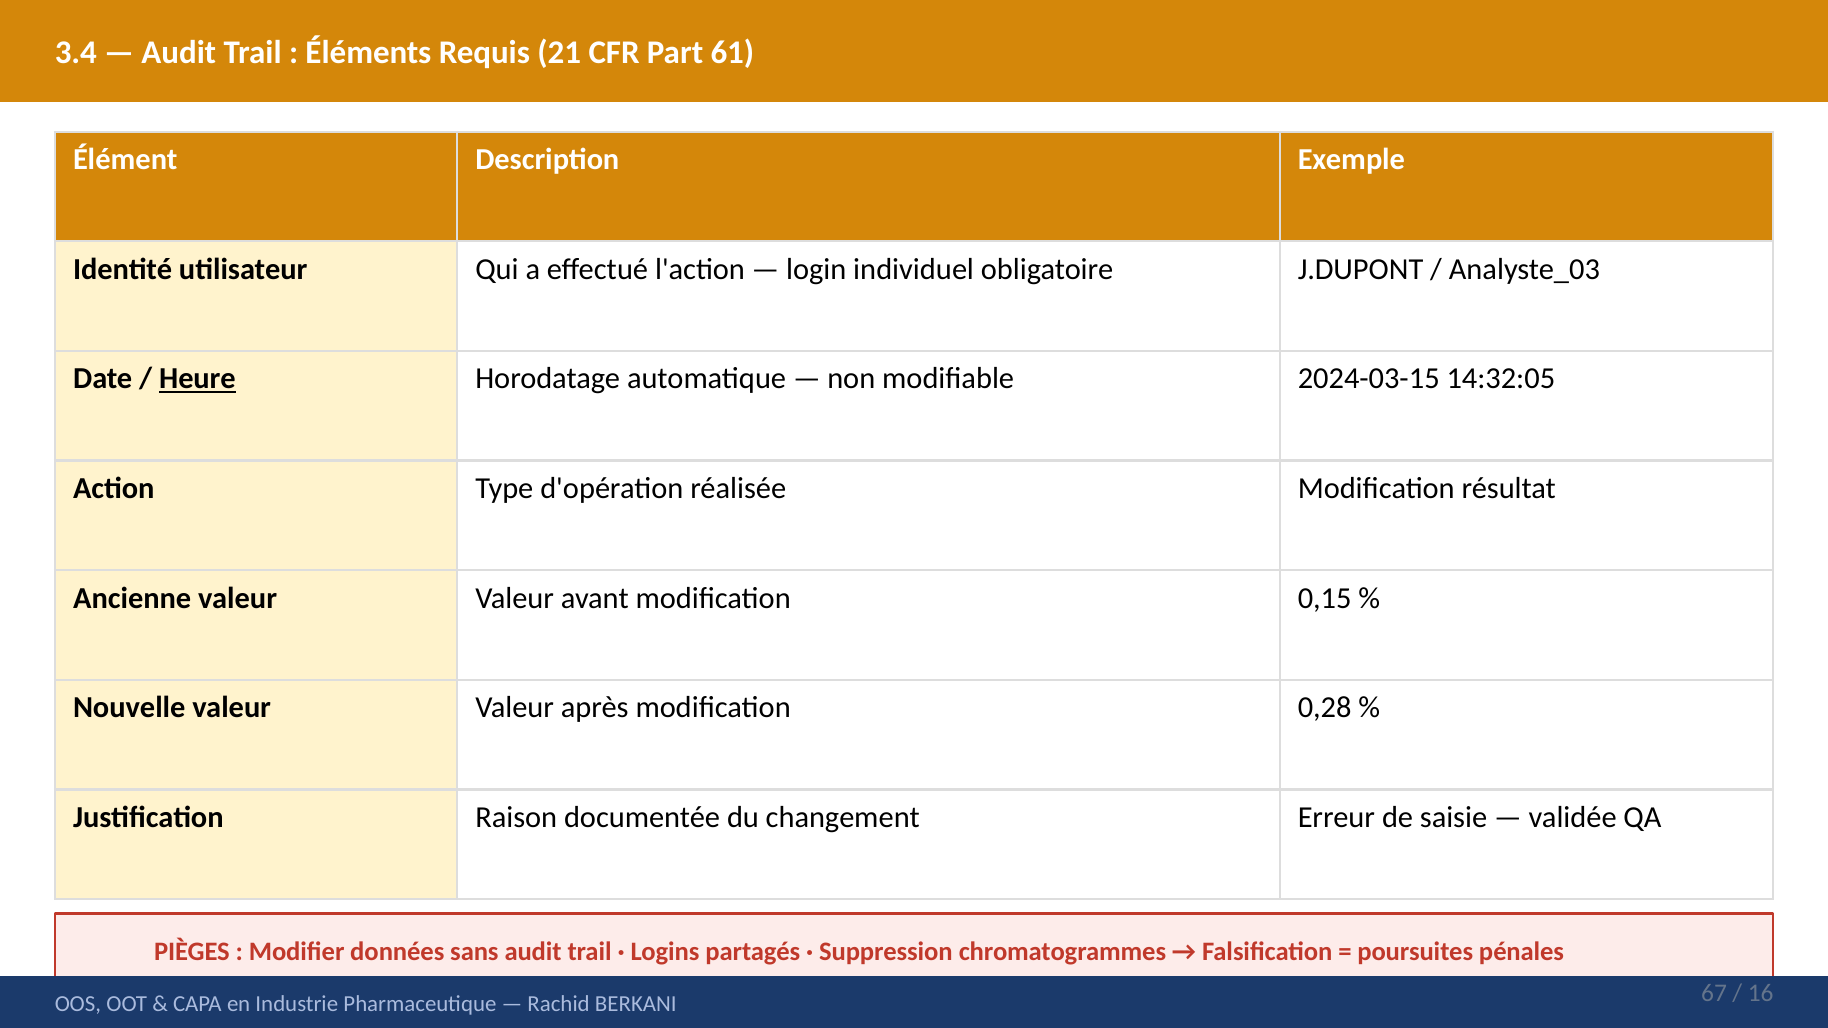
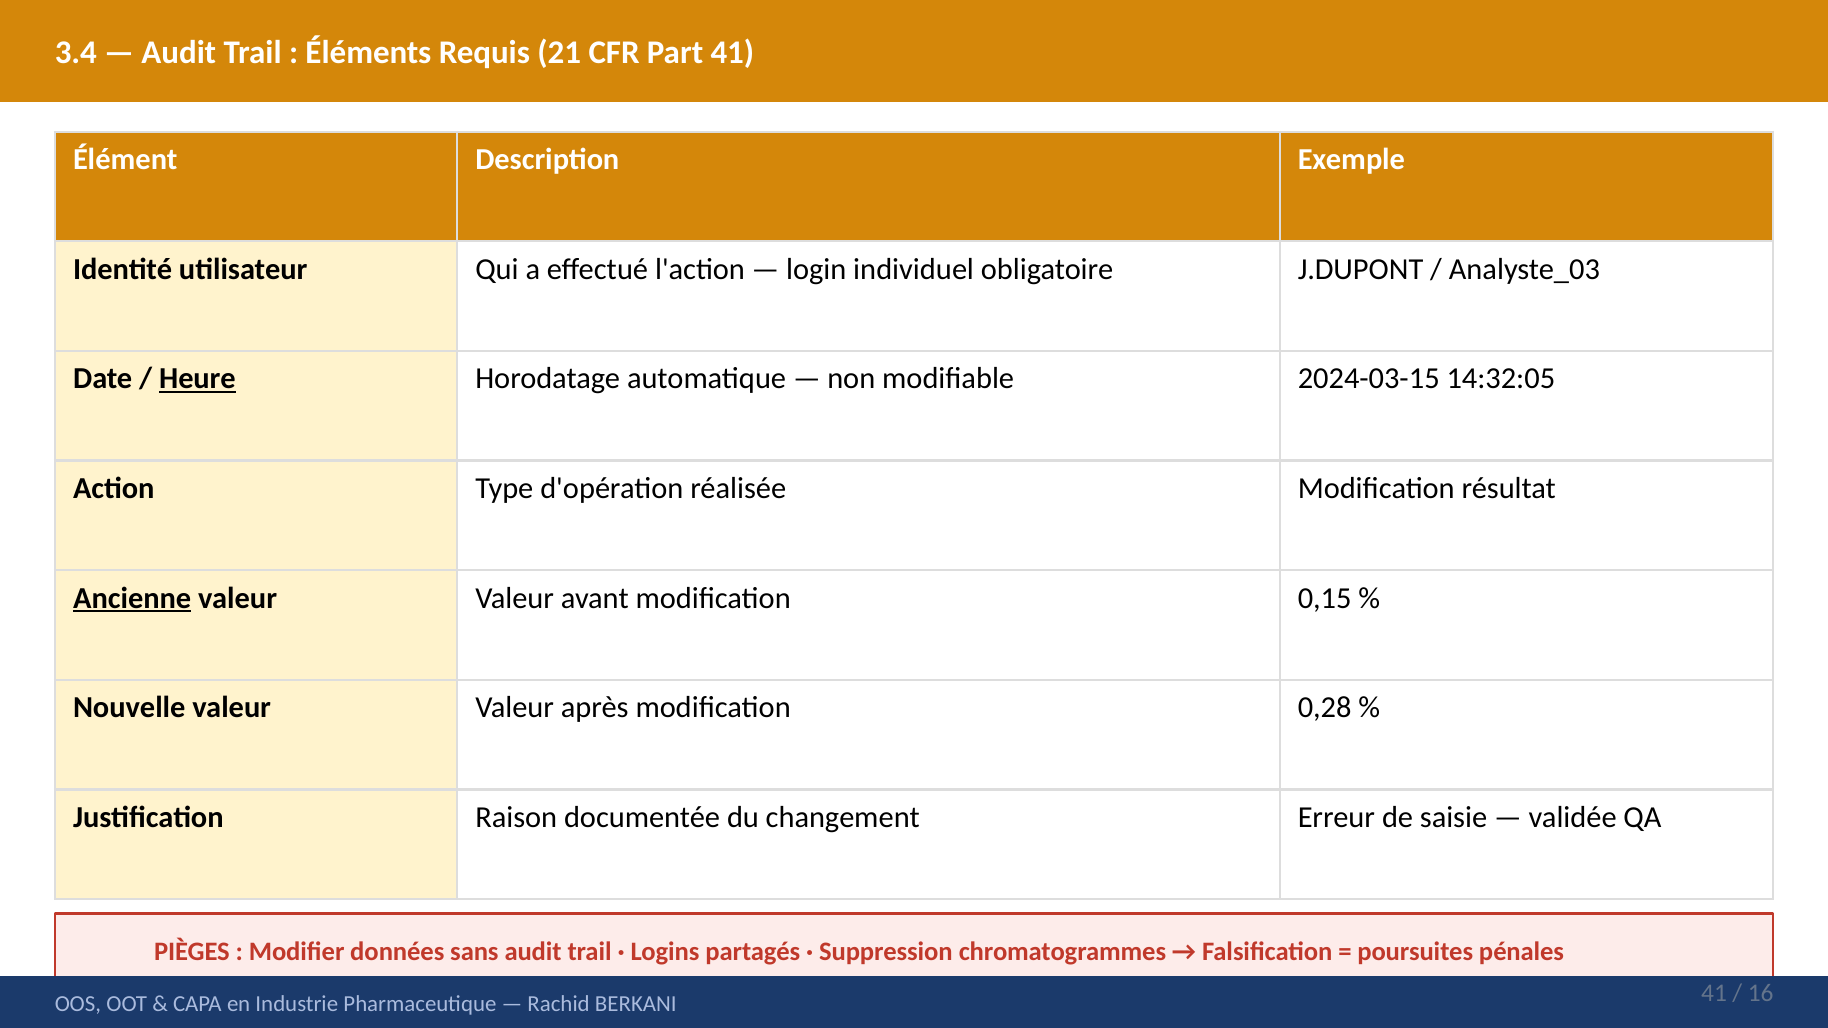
Part 61: 61 -> 41
Ancienne underline: none -> present
BERKANI 67: 67 -> 41
